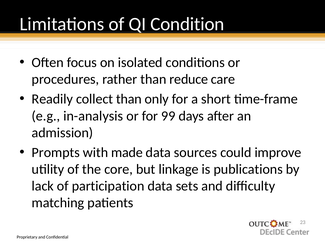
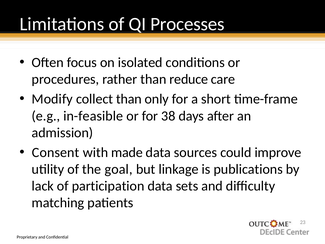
Condition: Condition -> Processes
Readily: Readily -> Modify
in-analysis: in-analysis -> in-feasible
99: 99 -> 38
Prompts: Prompts -> Consent
core: core -> goal
